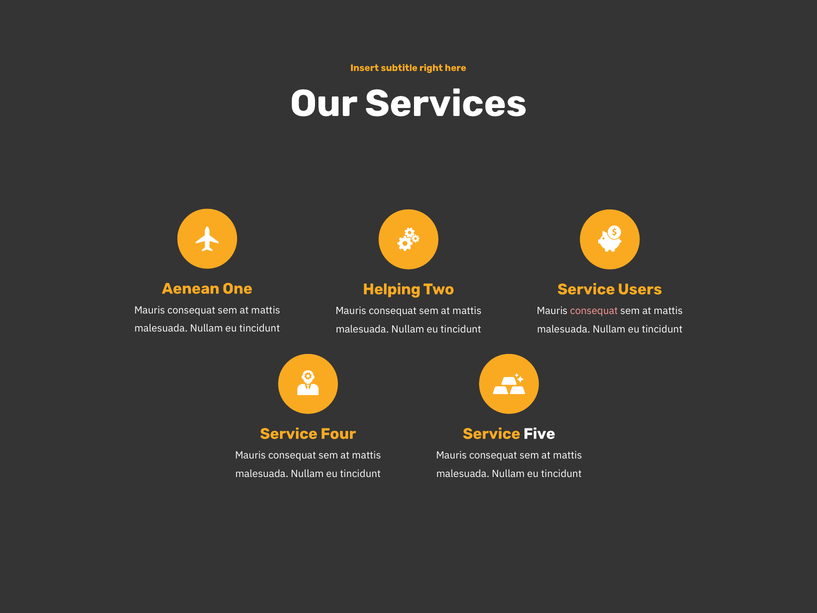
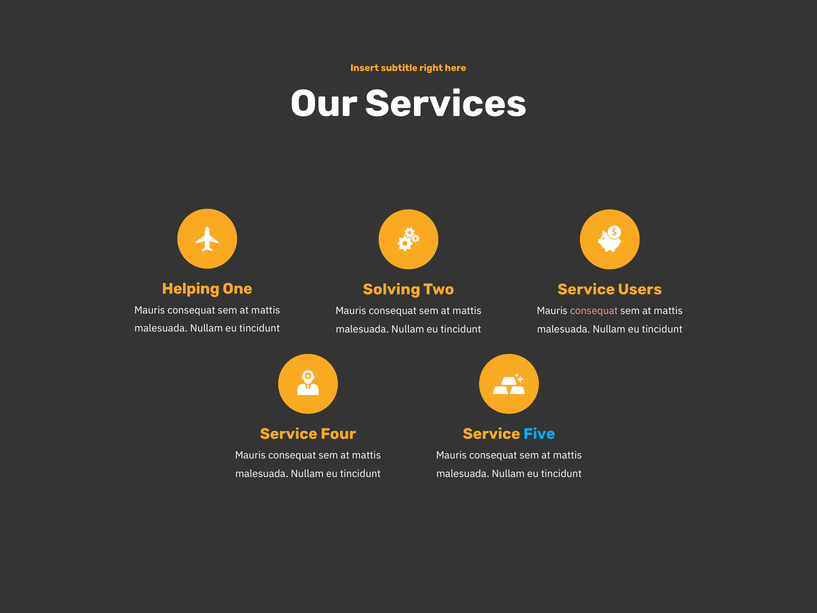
Aenean: Aenean -> Helping
Helping: Helping -> Solving
Five colour: white -> light blue
